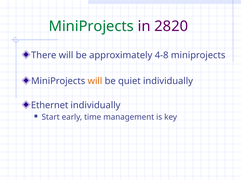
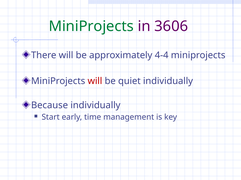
2820: 2820 -> 3606
4-8: 4-8 -> 4-4
will at (95, 81) colour: orange -> red
Ethernet: Ethernet -> Because
